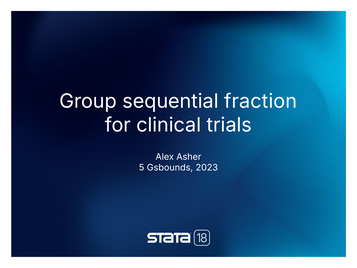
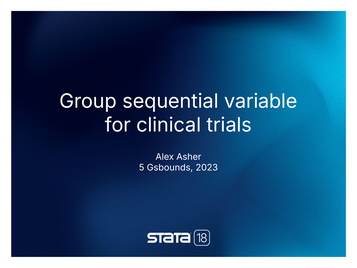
fraction: fraction -> variable
